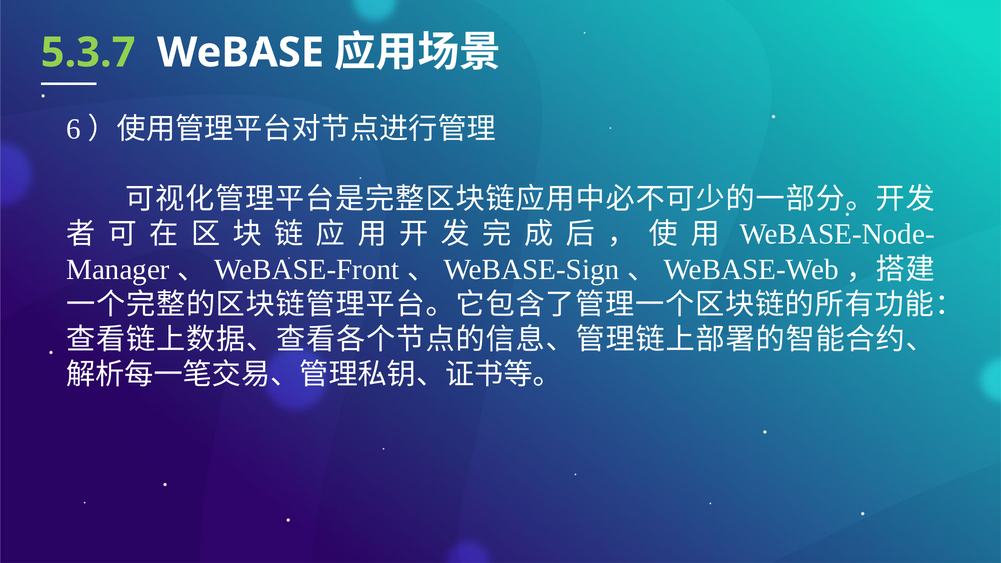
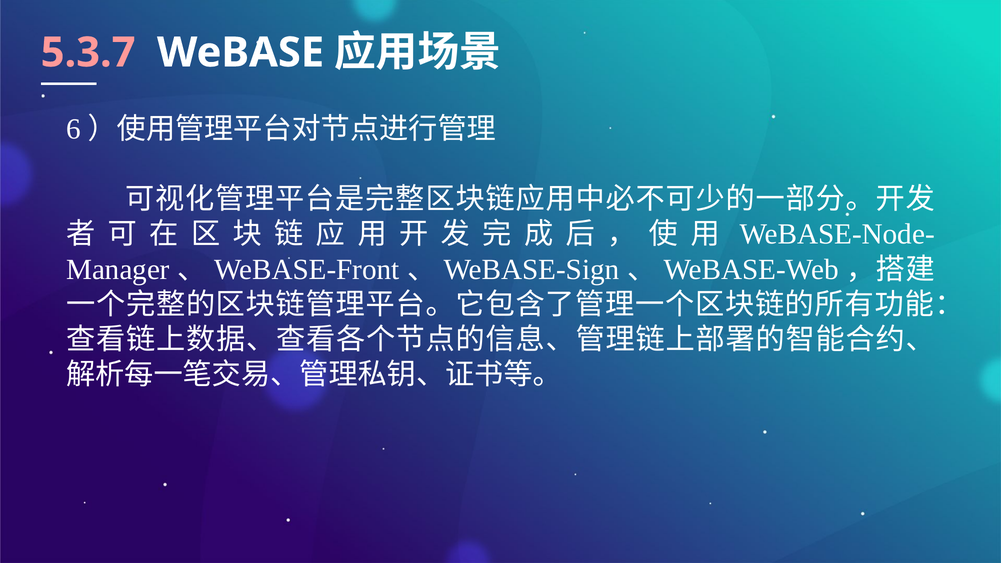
5.3.7 colour: light green -> pink
